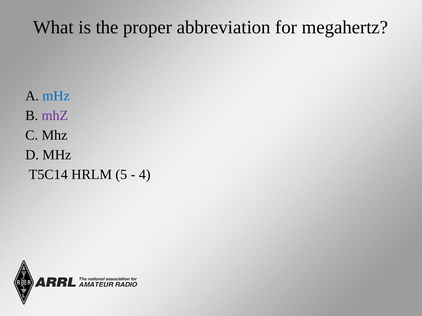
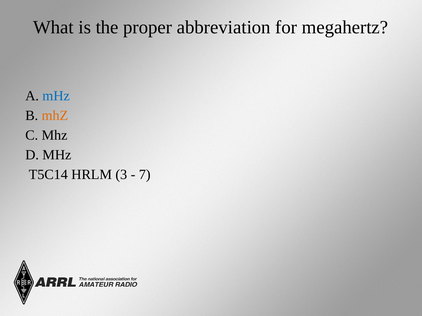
mhZ at (55, 116) colour: purple -> orange
5: 5 -> 3
4: 4 -> 7
